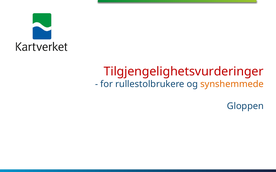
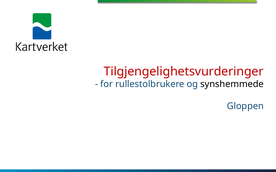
synshemmede colour: orange -> black
